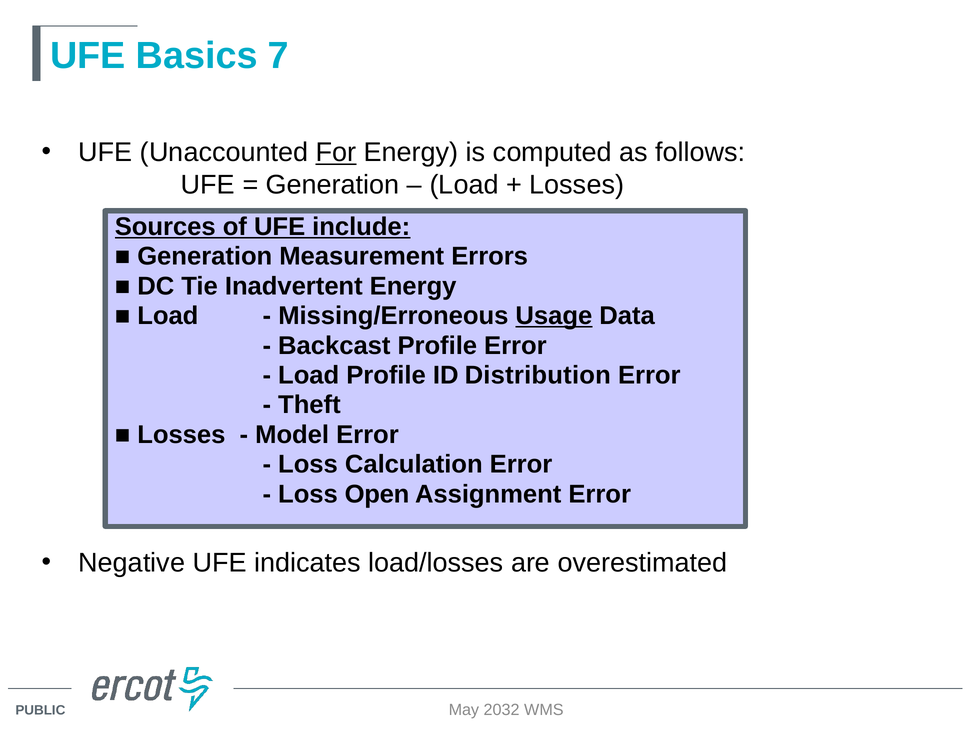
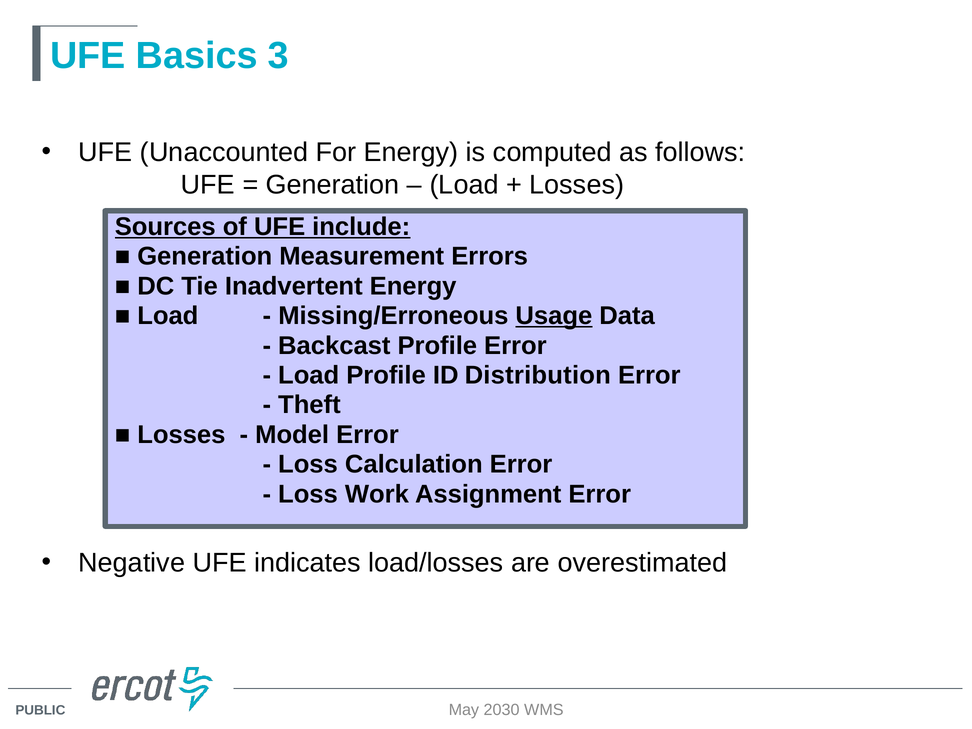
7: 7 -> 3
For underline: present -> none
Open: Open -> Work
2032: 2032 -> 2030
